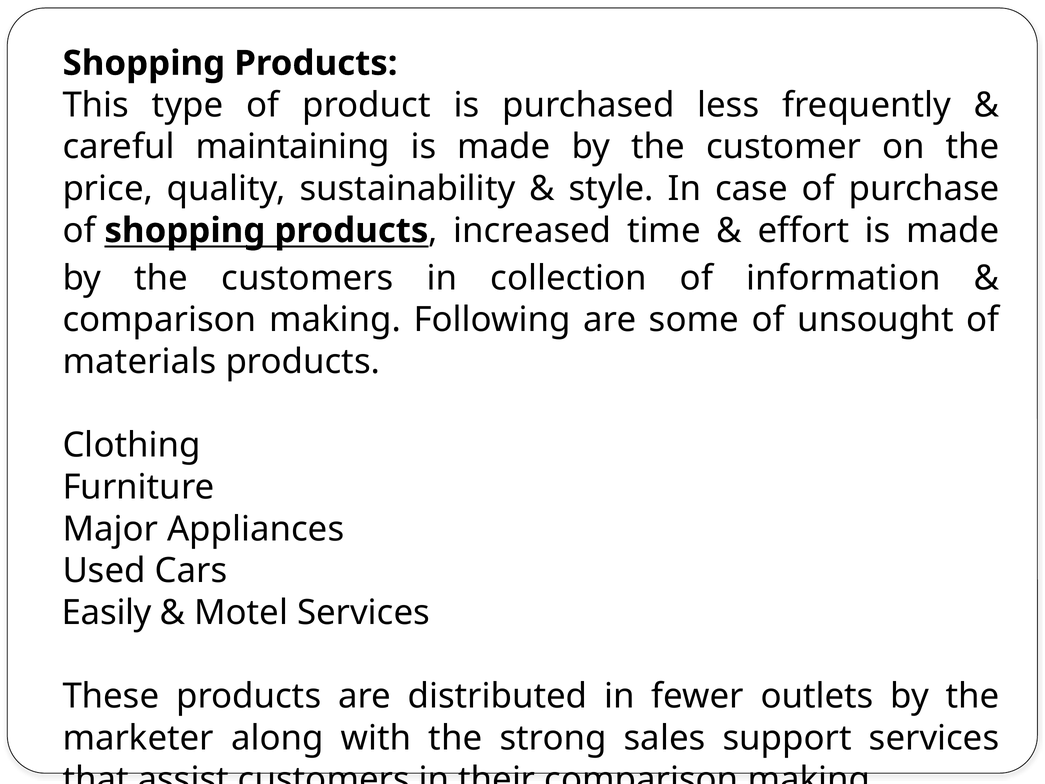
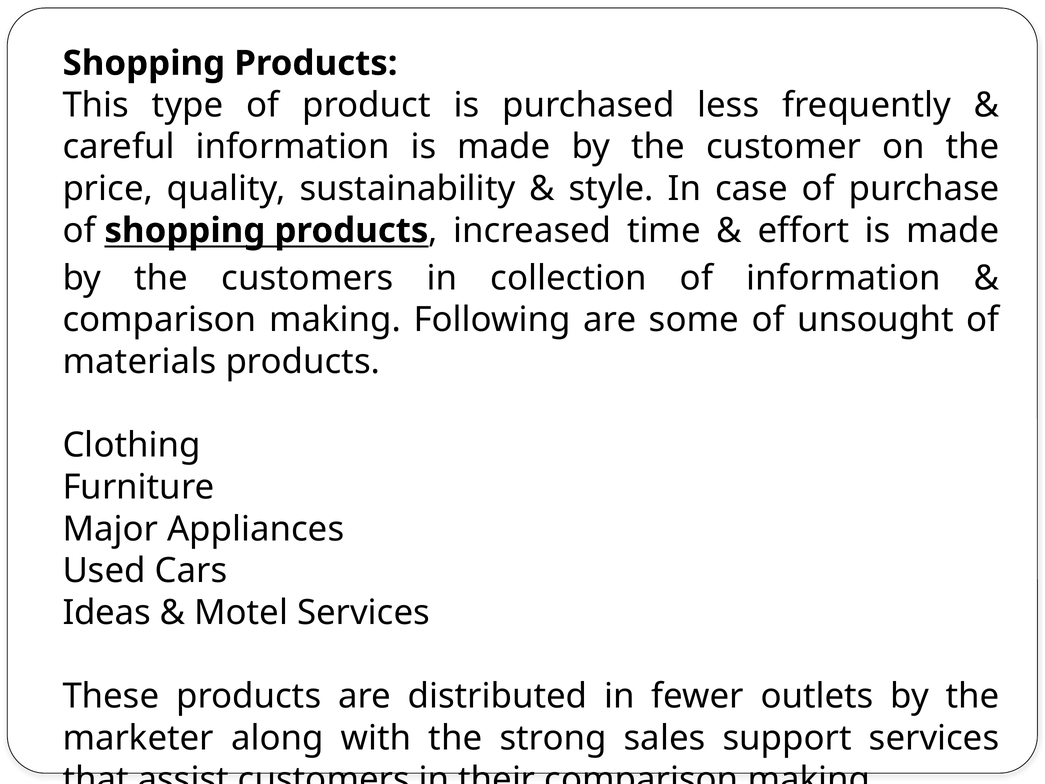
careful maintaining: maintaining -> information
Easily: Easily -> Ideas
